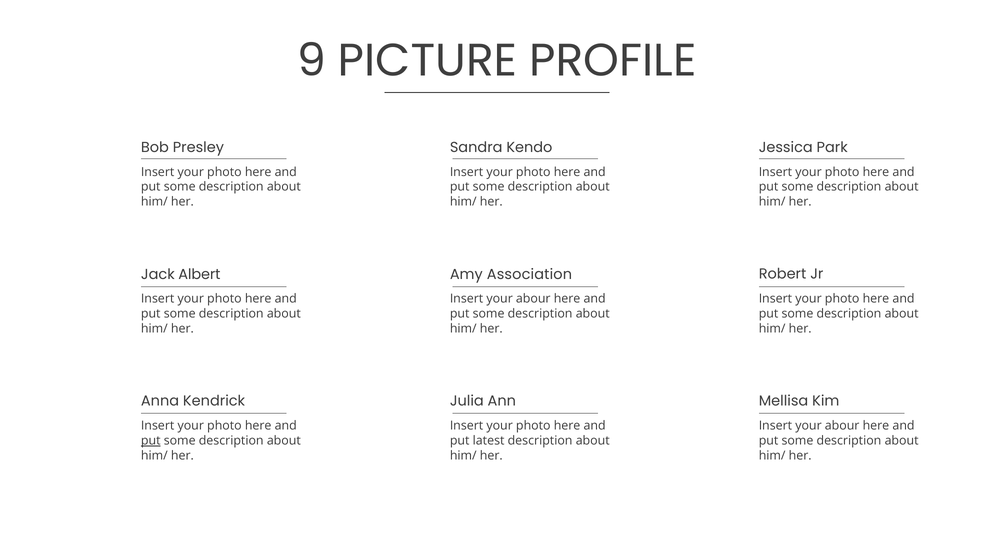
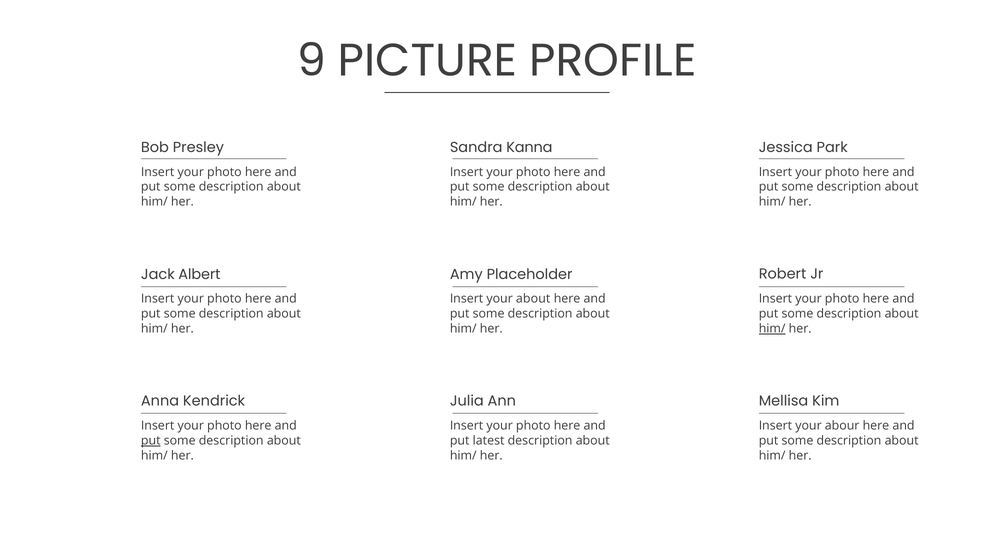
Kendo: Kendo -> Kanna
Association: Association -> Placeholder
abour at (533, 299): abour -> about
him/ at (772, 329) underline: none -> present
